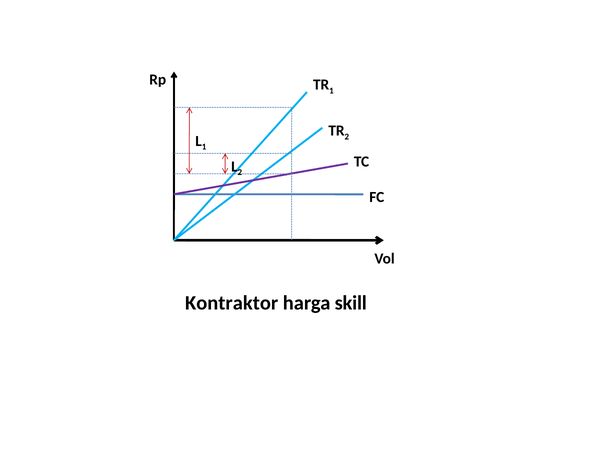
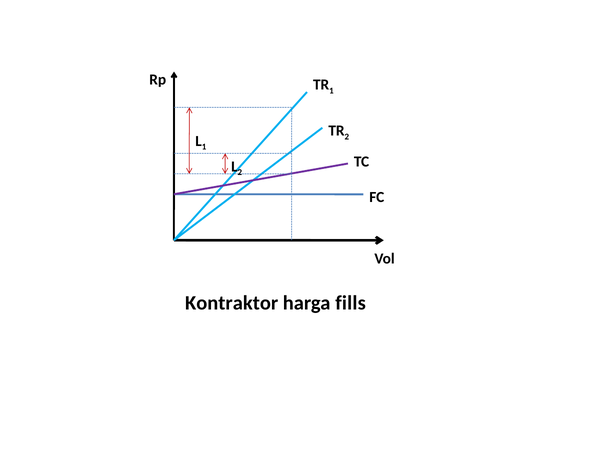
skill: skill -> fills
